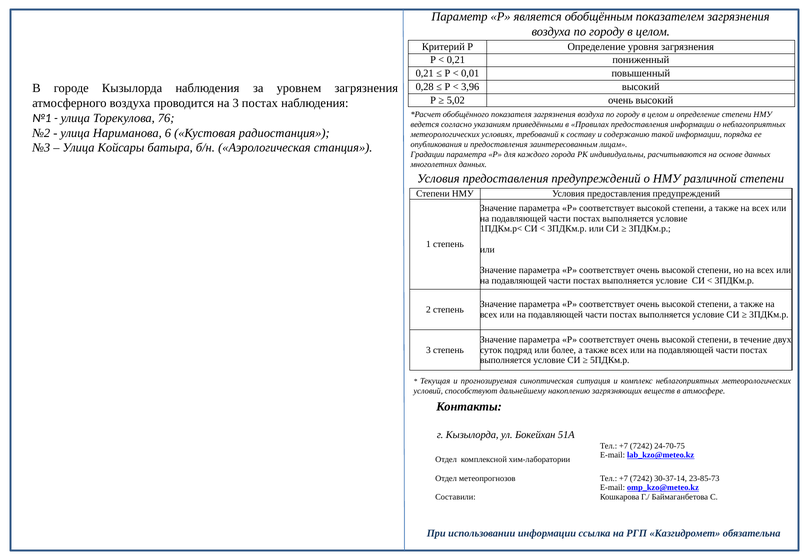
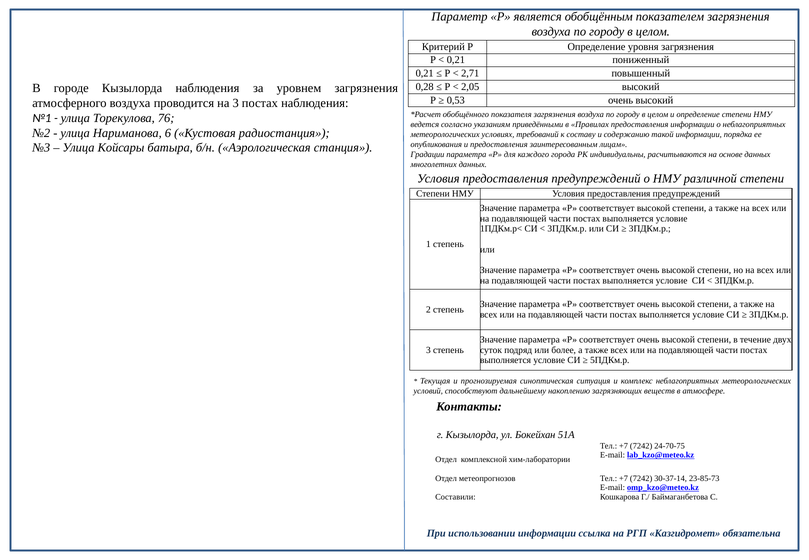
0,01: 0,01 -> 2,71
3,96: 3,96 -> 2,05
5,02: 5,02 -> 0,53
